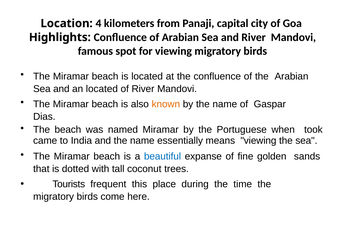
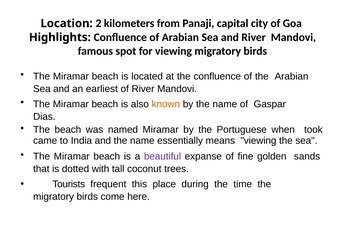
4: 4 -> 2
an located: located -> earliest
beautiful colour: blue -> purple
